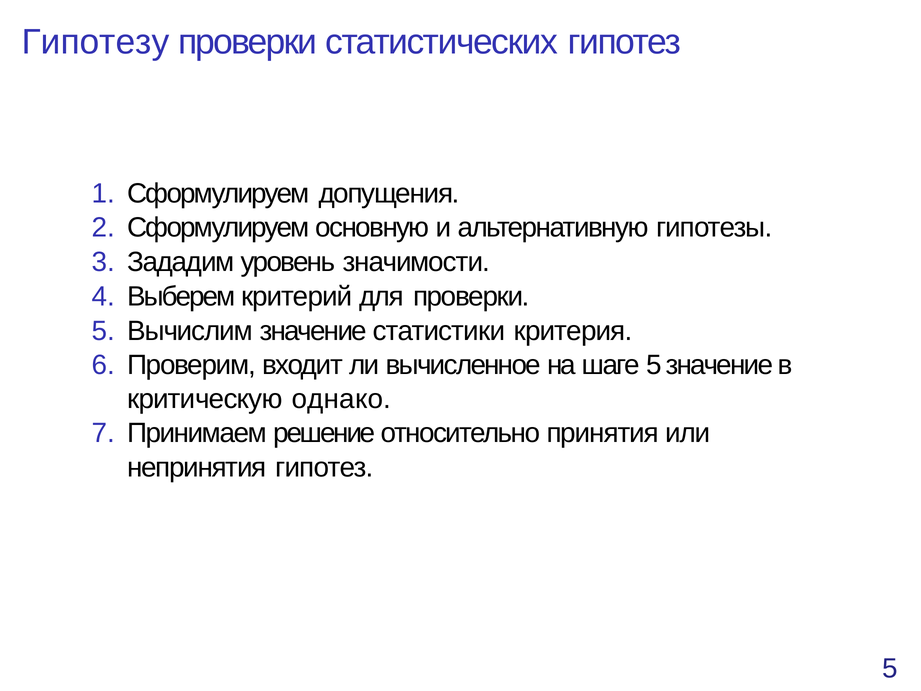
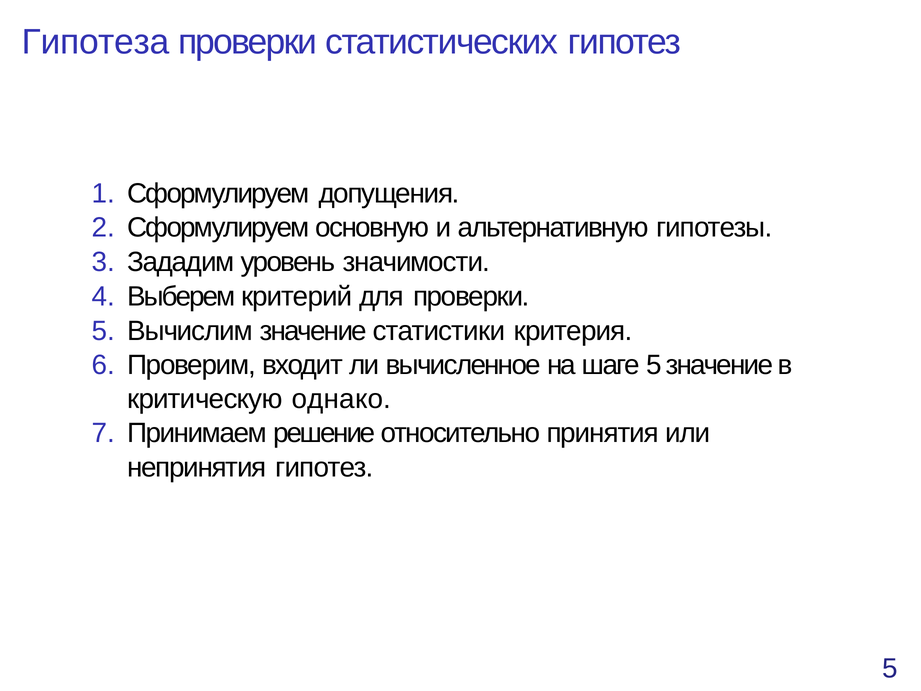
Гипотезу: Гипотезу -> Гипотеза
